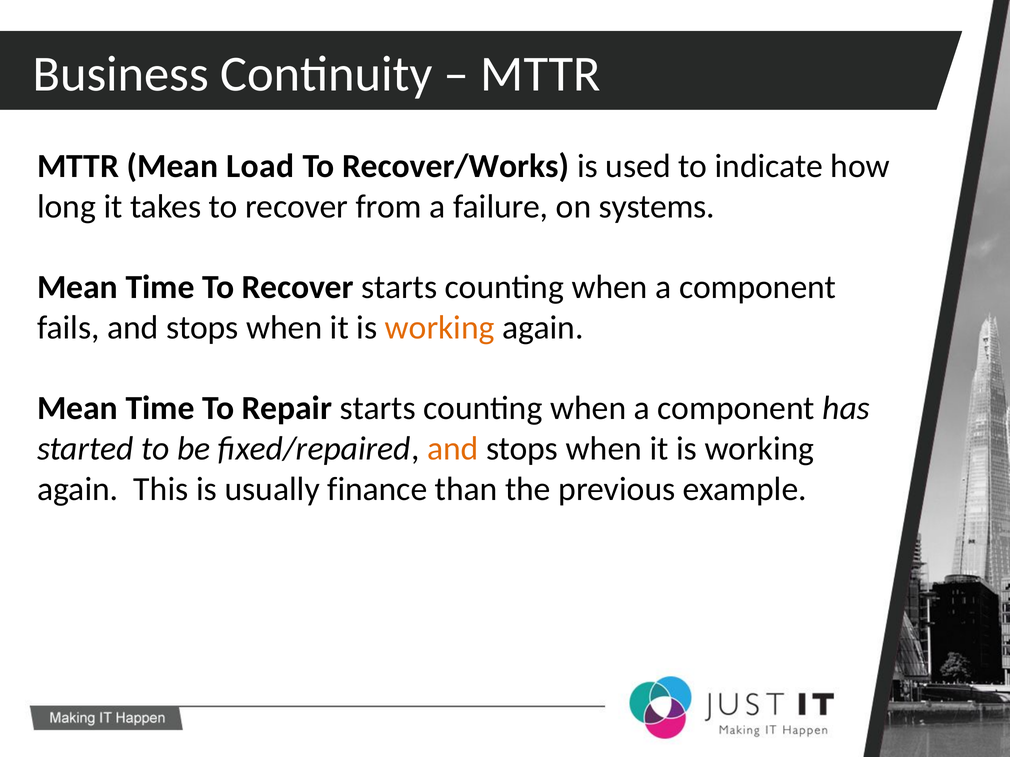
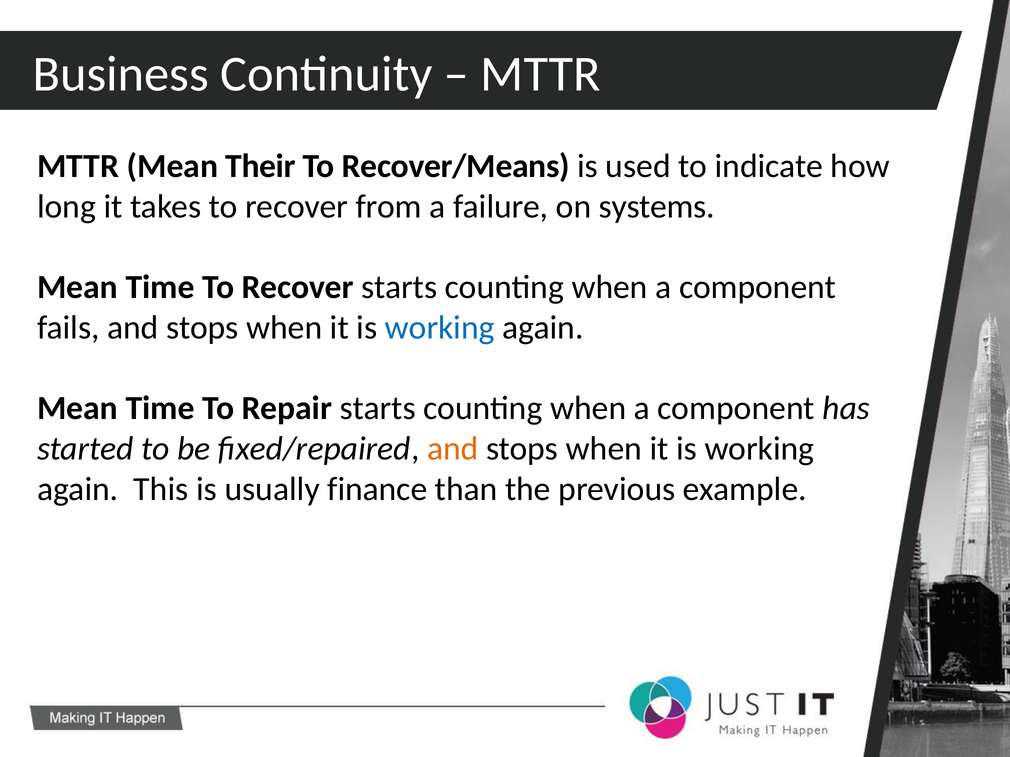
Load: Load -> Their
Recover/Works: Recover/Works -> Recover/Means
working at (440, 328) colour: orange -> blue
